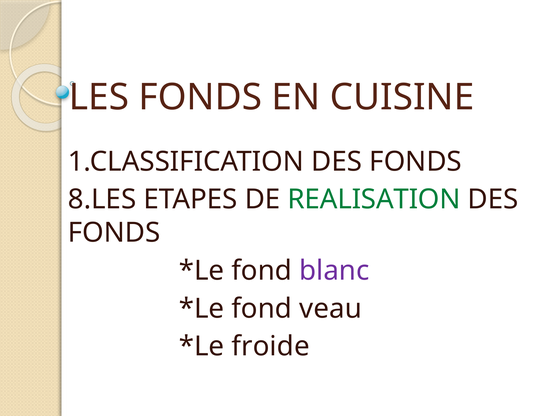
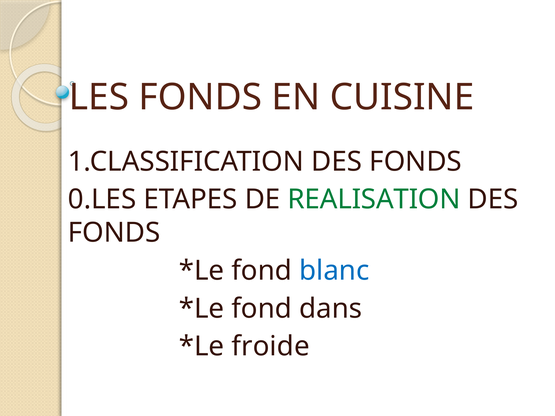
8.LES: 8.LES -> 0.LES
blanc colour: purple -> blue
veau: veau -> dans
